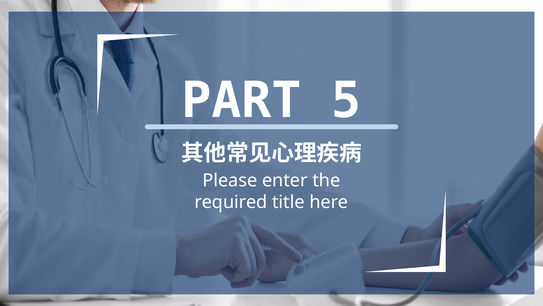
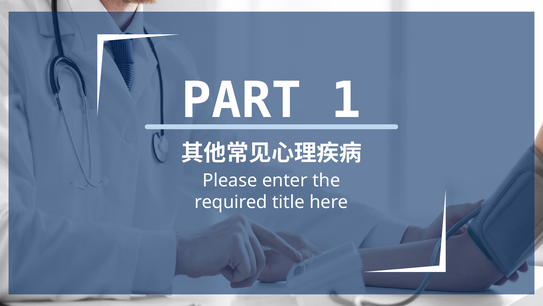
5: 5 -> 1
